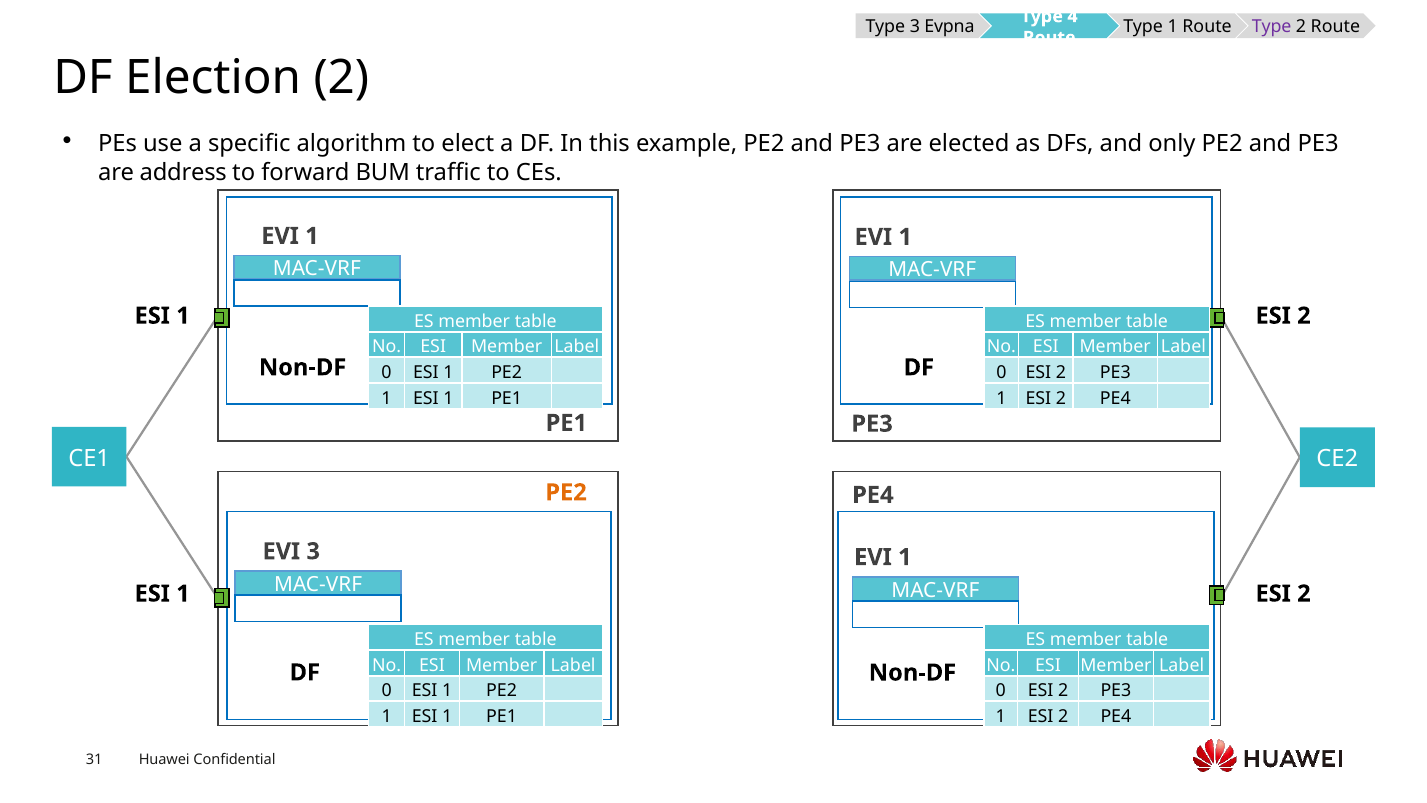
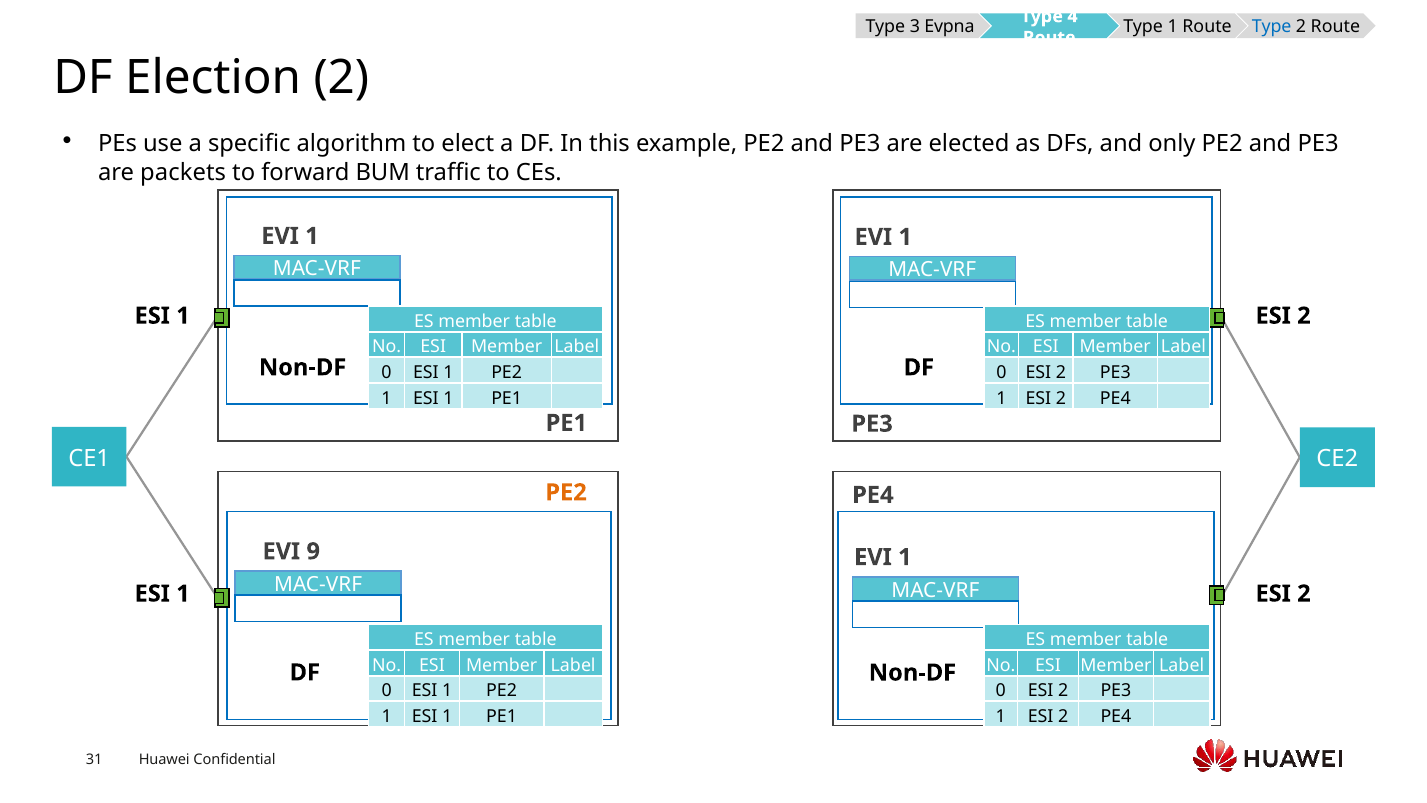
Type at (1272, 27) colour: purple -> blue
address: address -> packets
EVI 3: 3 -> 9
